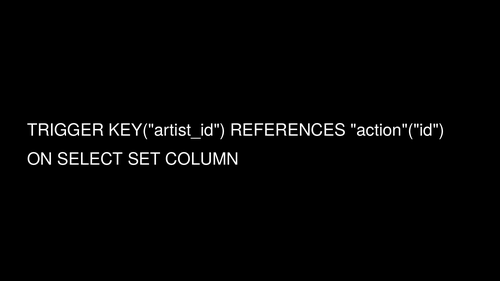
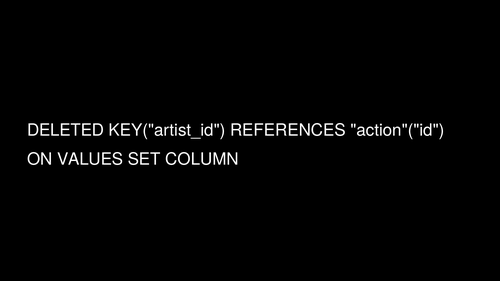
TRIGGER: TRIGGER -> DELETED
SELECT: SELECT -> VALUES
